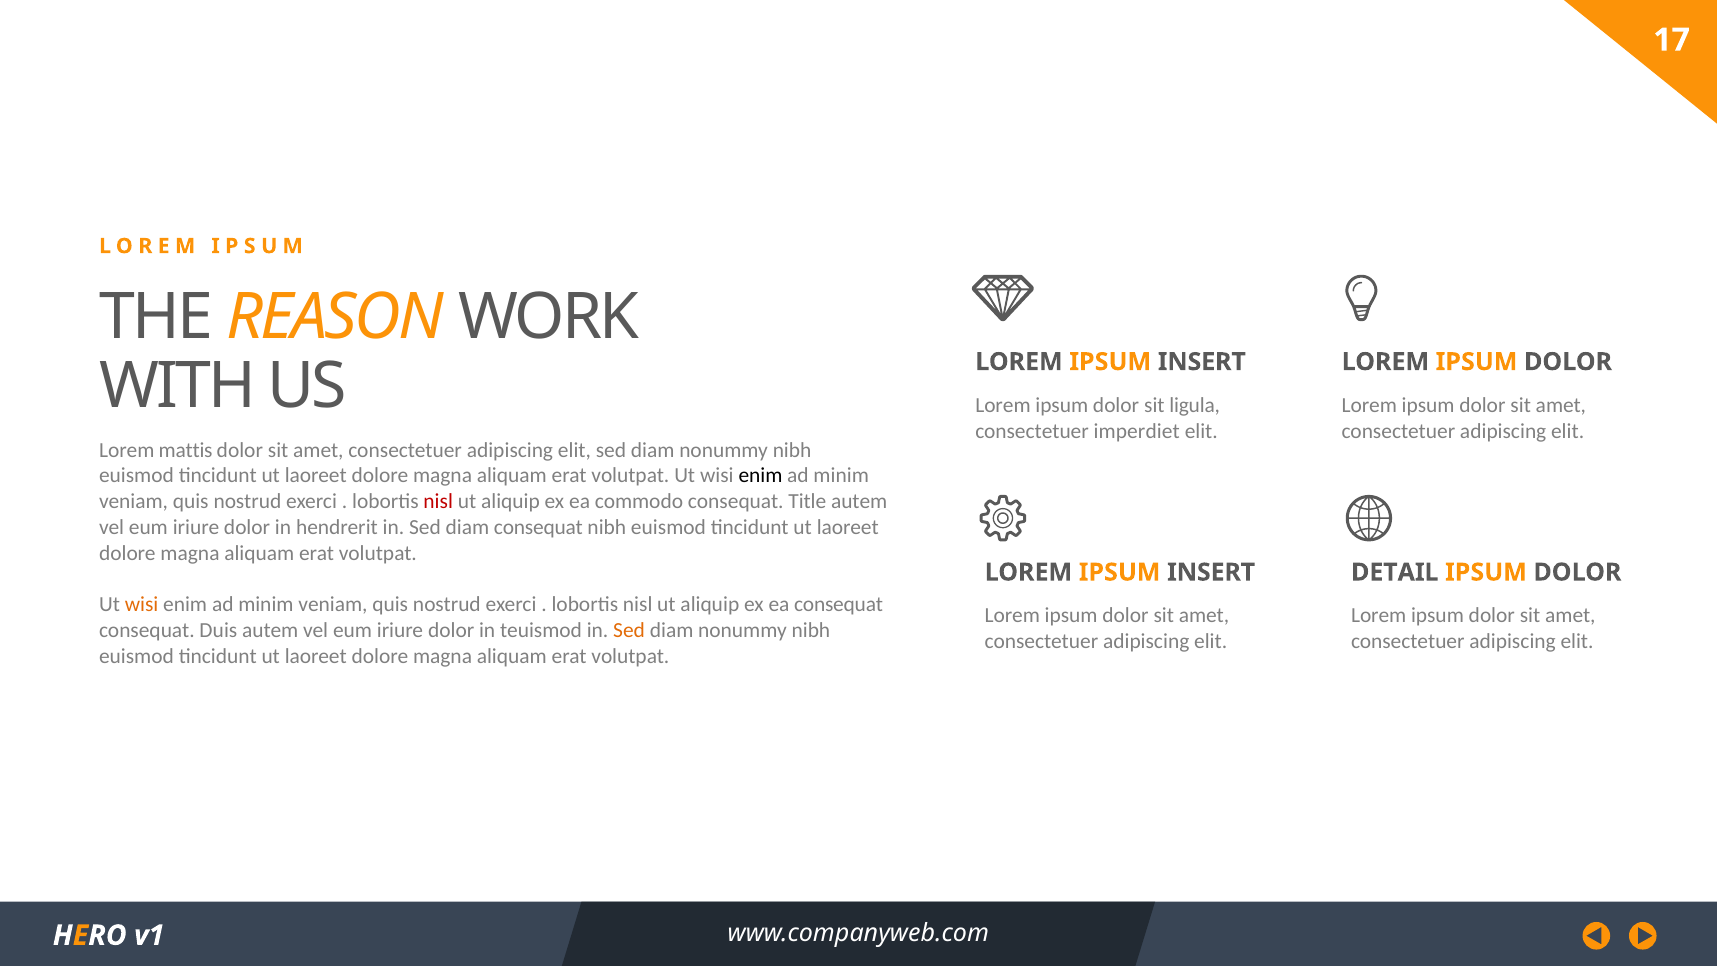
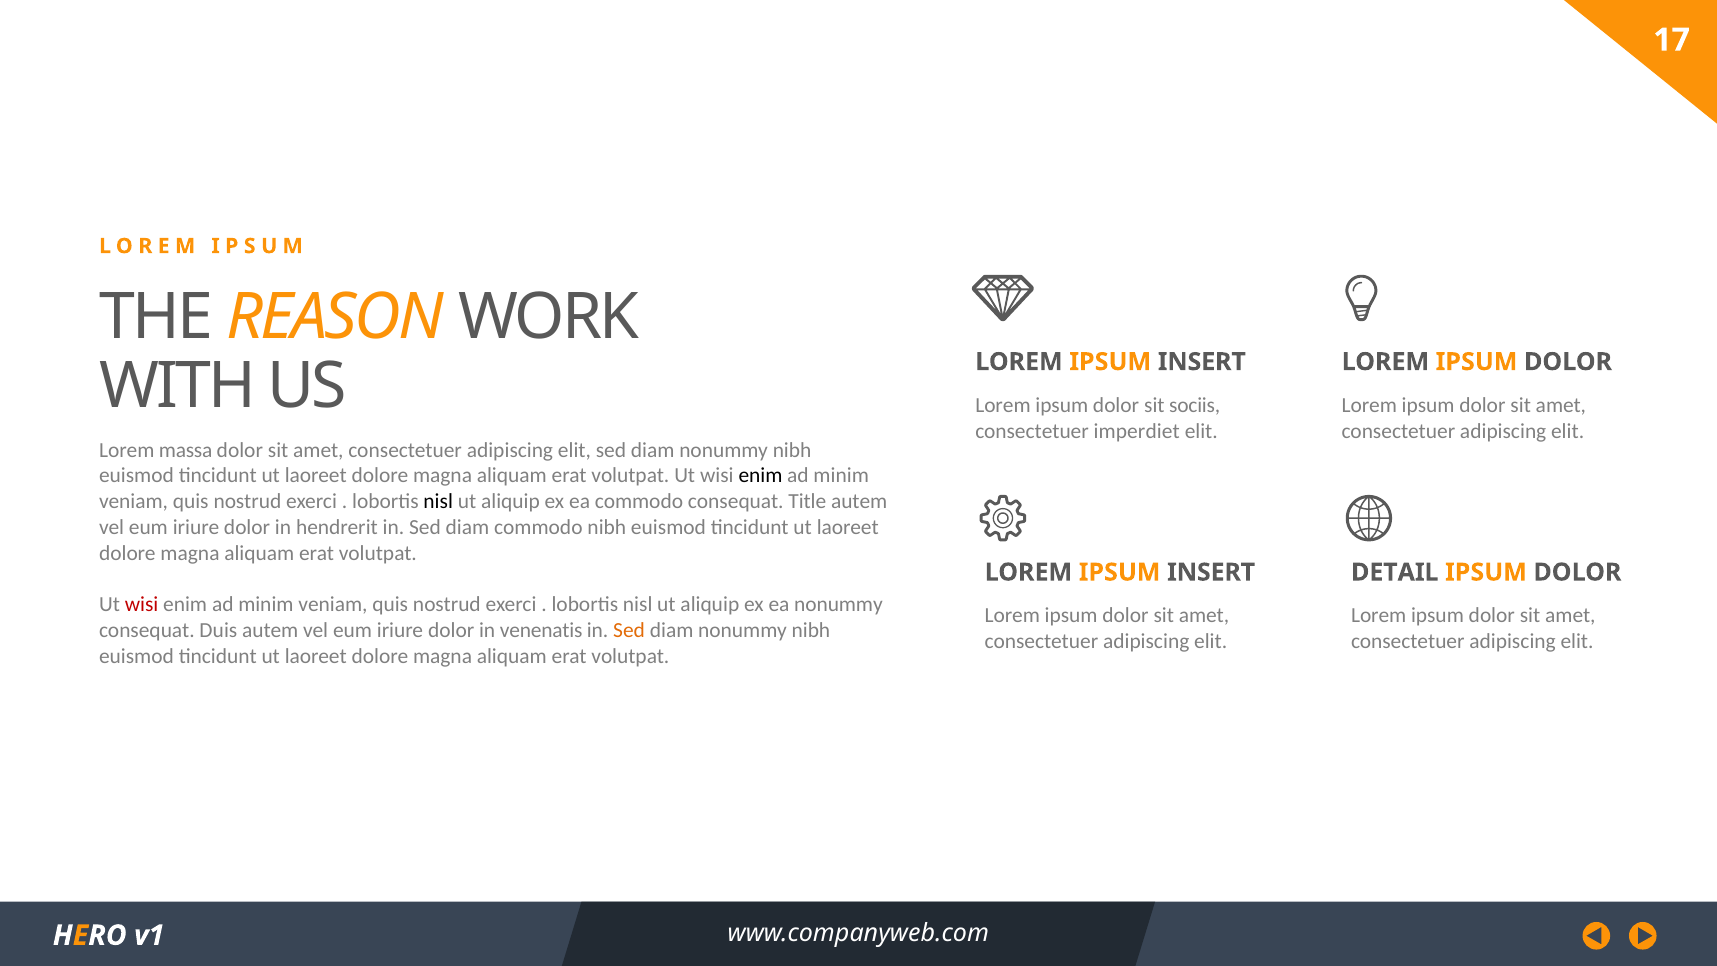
ligula: ligula -> sociis
mattis: mattis -> massa
nisl at (438, 501) colour: red -> black
diam consequat: consequat -> commodo
wisi at (142, 604) colour: orange -> red
ea consequat: consequat -> nonummy
teuismod: teuismod -> venenatis
